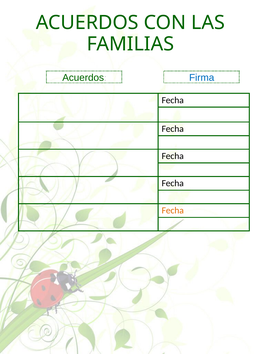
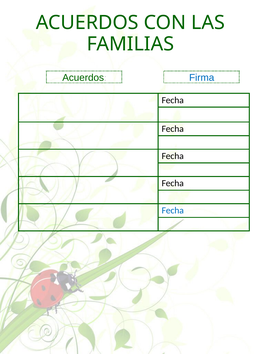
Fecha at (173, 211) colour: orange -> blue
